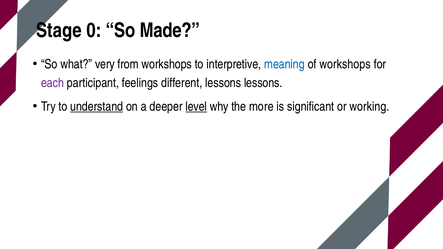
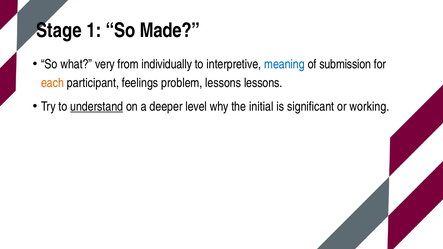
0: 0 -> 1
from workshops: workshops -> individually
of workshops: workshops -> submission
each colour: purple -> orange
different: different -> problem
level underline: present -> none
more: more -> initial
